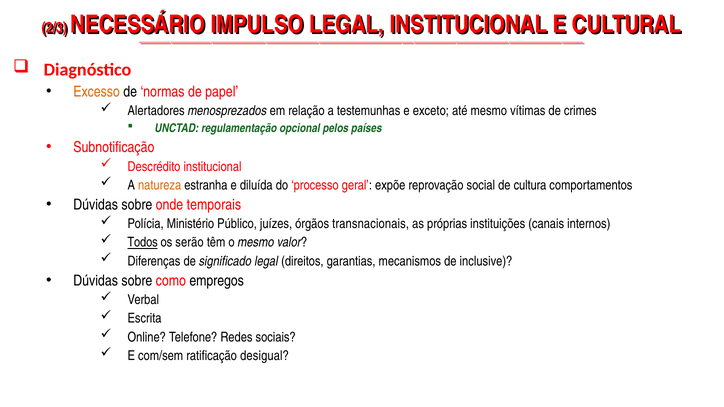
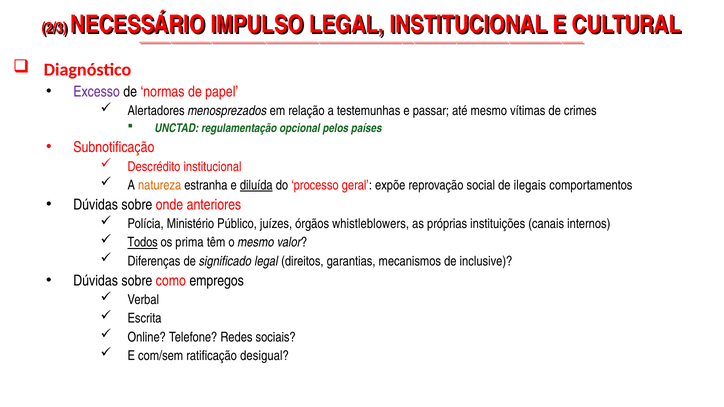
Excesso colour: orange -> purple
exceto: exceto -> passar
diluída underline: none -> present
cultura: cultura -> ilegais
temporais: temporais -> anteriores
transnacionais: transnacionais -> whistleblowers
serão: serão -> prima
